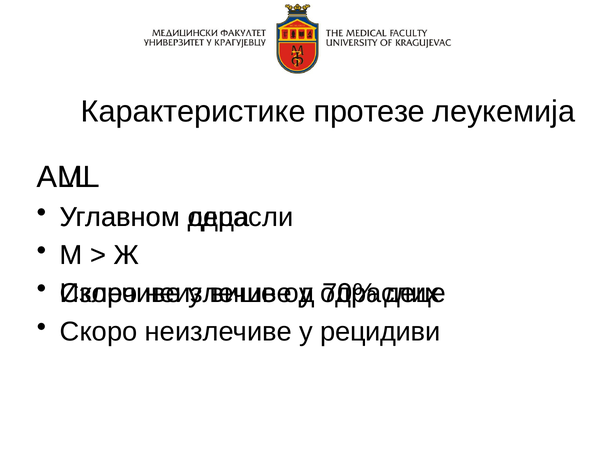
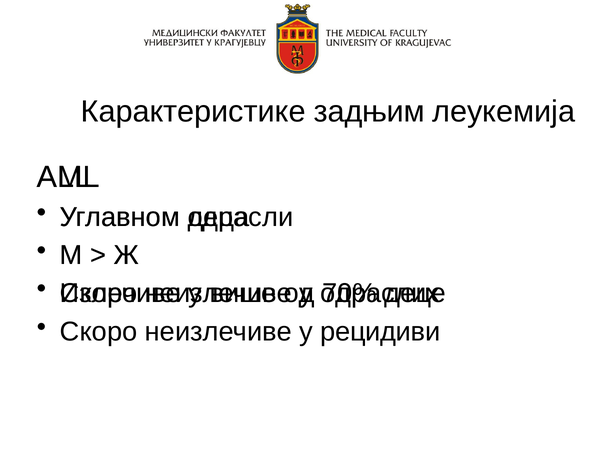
протезе: протезе -> задњим
